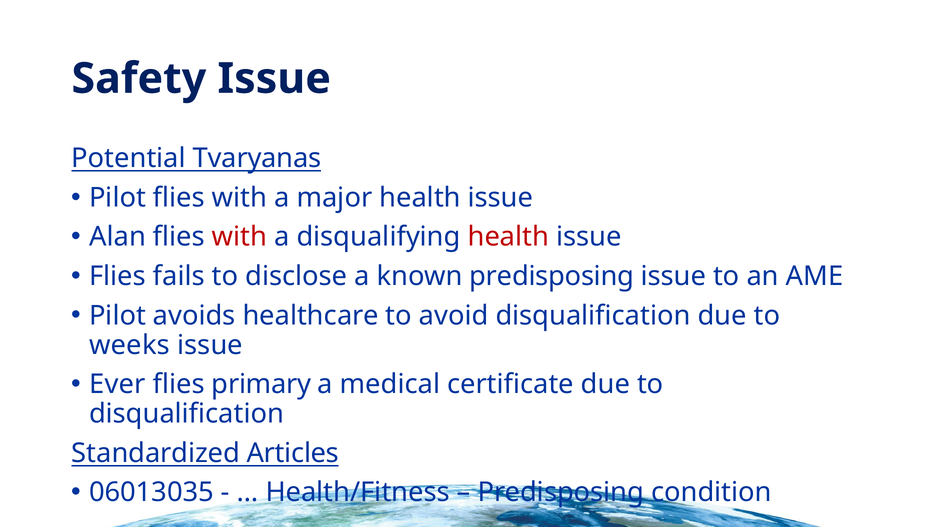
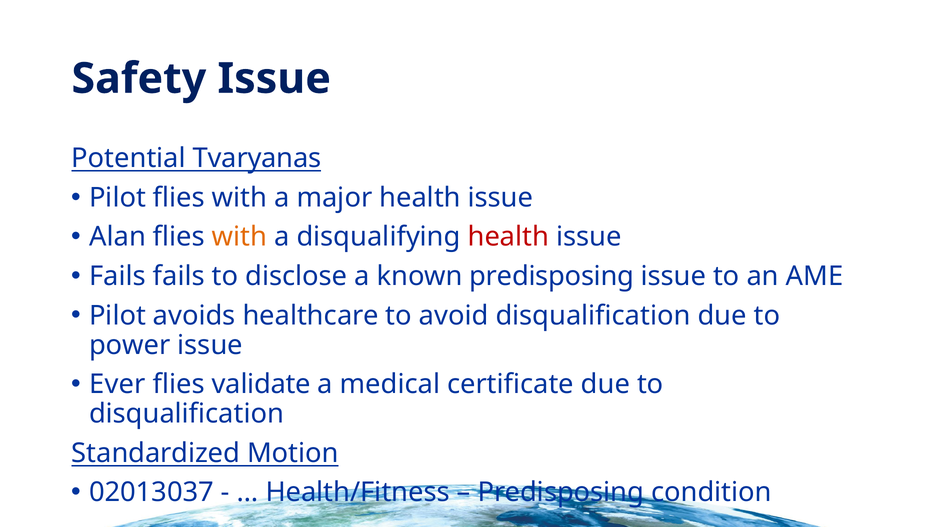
with at (240, 237) colour: red -> orange
Flies at (117, 276): Flies -> Fails
weeks: weeks -> power
primary: primary -> validate
Articles: Articles -> Motion
06013035: 06013035 -> 02013037
